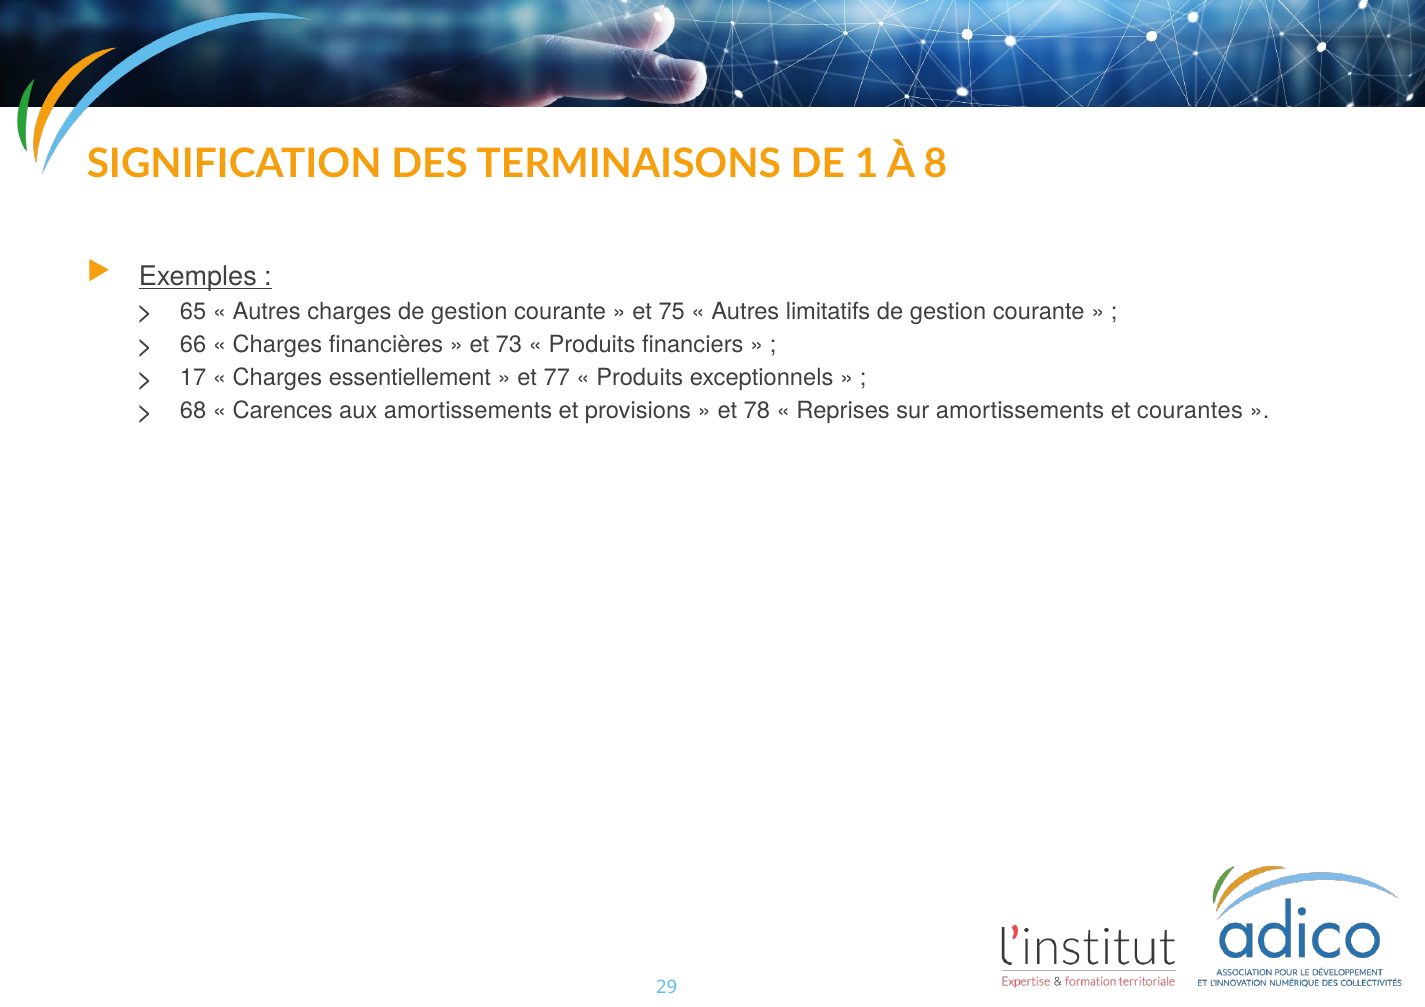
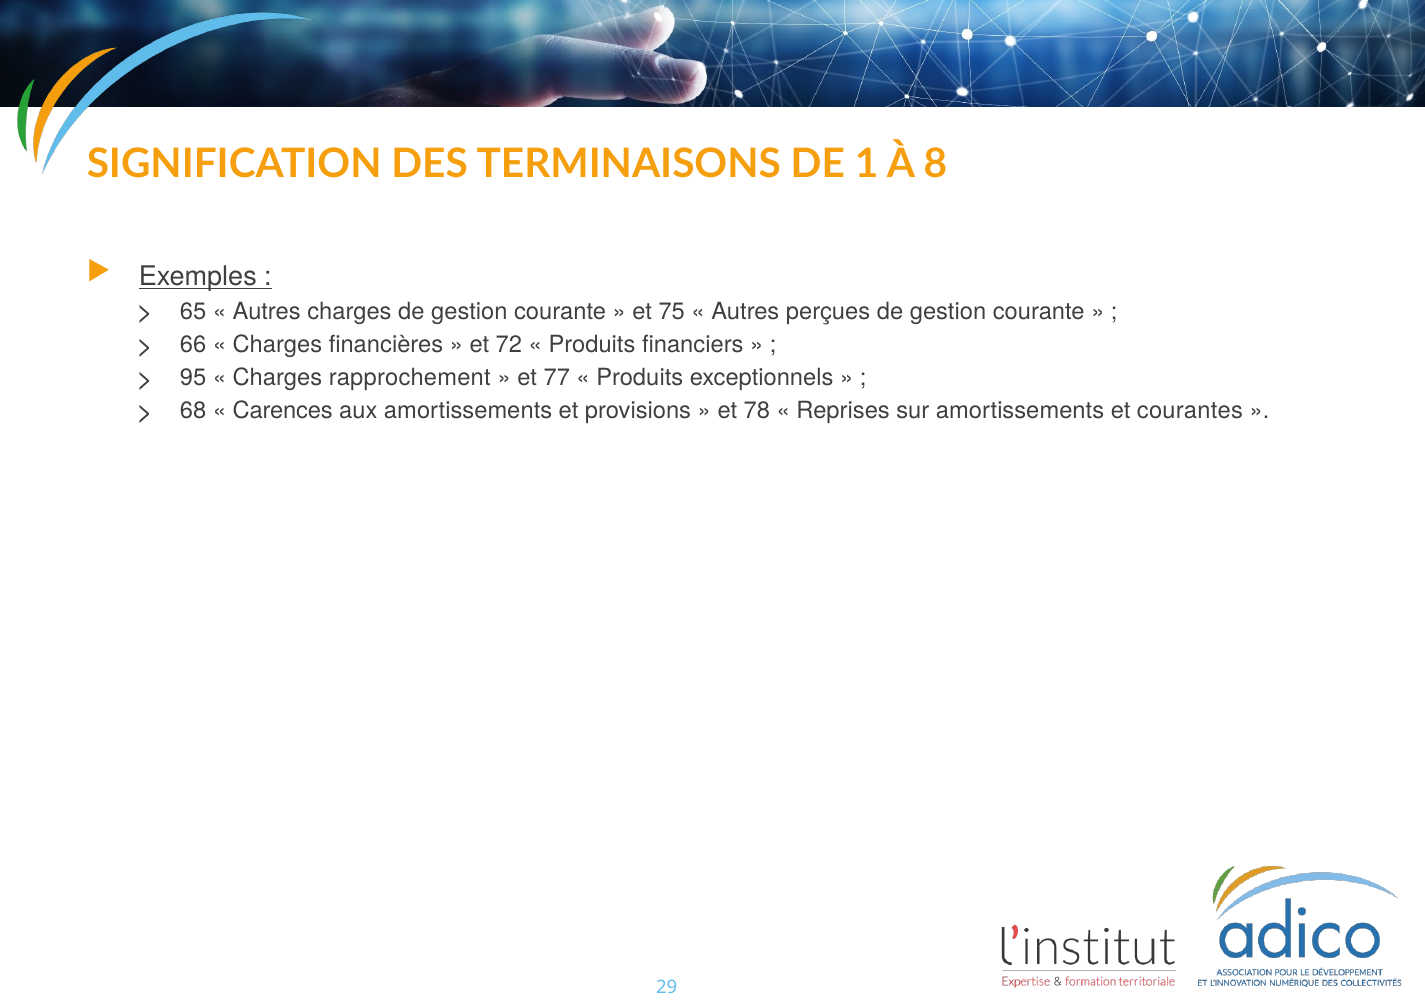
limitatifs: limitatifs -> perçues
73: 73 -> 72
17: 17 -> 95
essentiellement: essentiellement -> rapprochement
